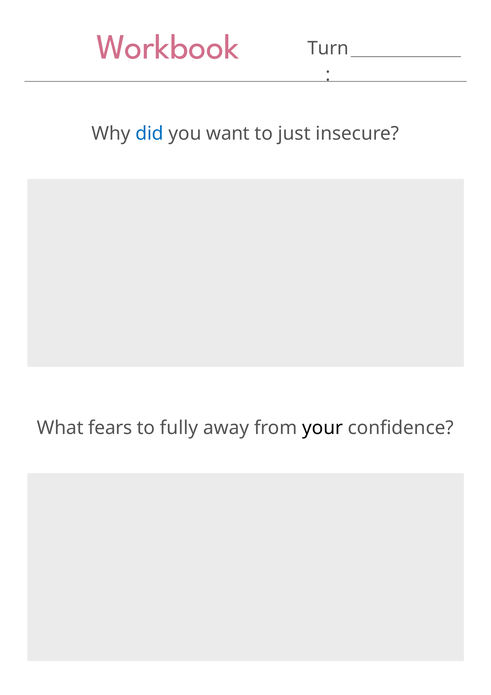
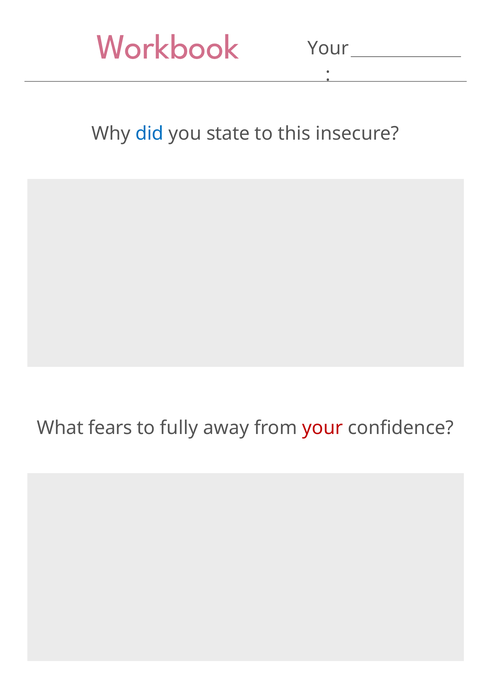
Turn at (328, 48): Turn -> Your
want: want -> state
just: just -> this
your at (323, 428) colour: black -> red
